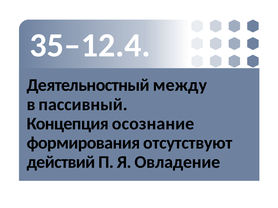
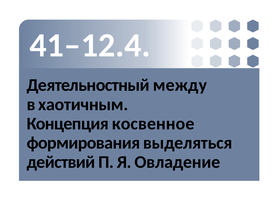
35–12.4: 35–12.4 -> 41–12.4
пассивный: пассивный -> хаотичным
осознание: осознание -> косвенное
отсутствуют: отсутствуют -> выделяться
